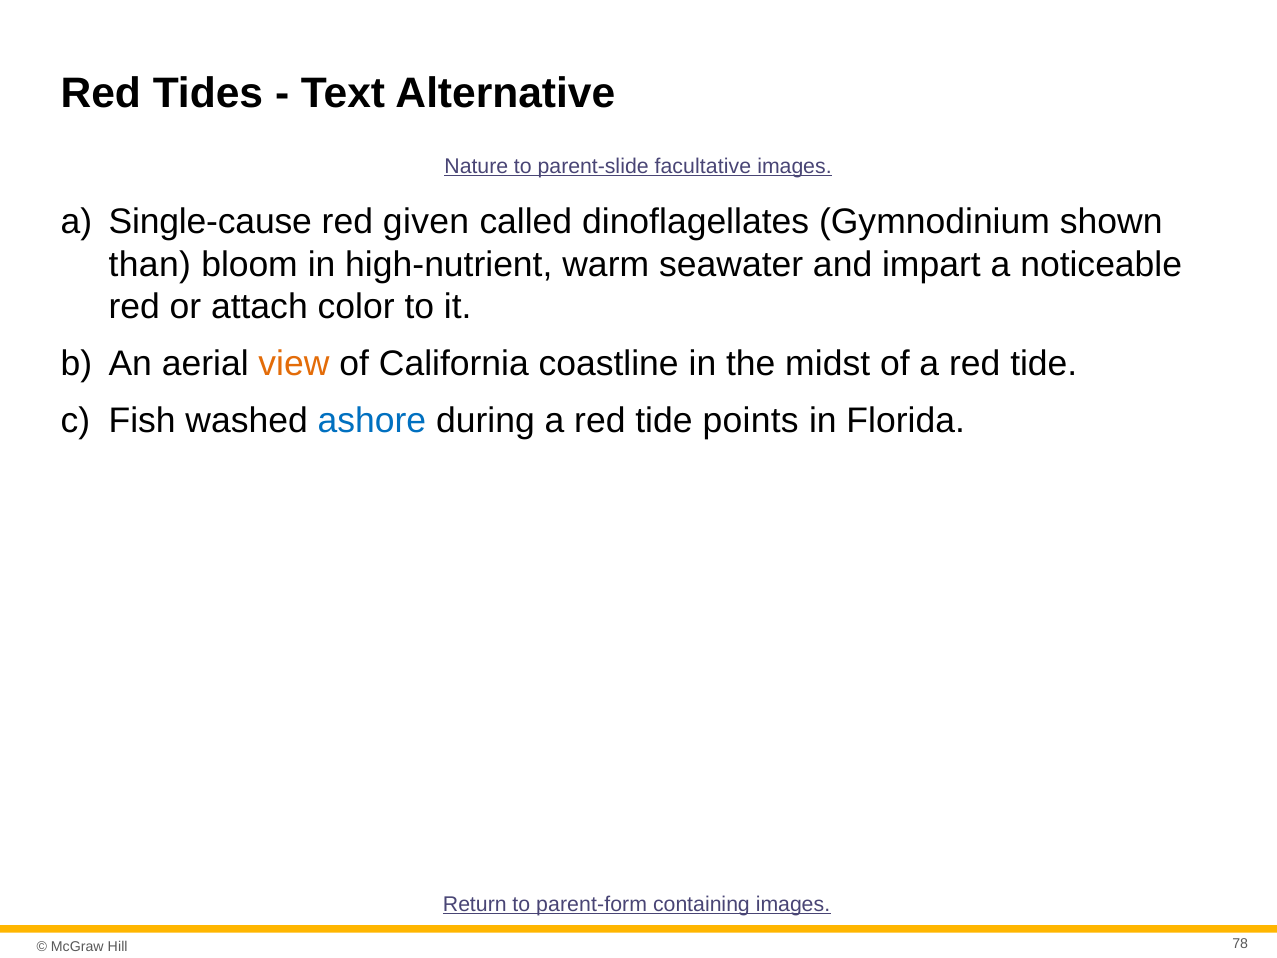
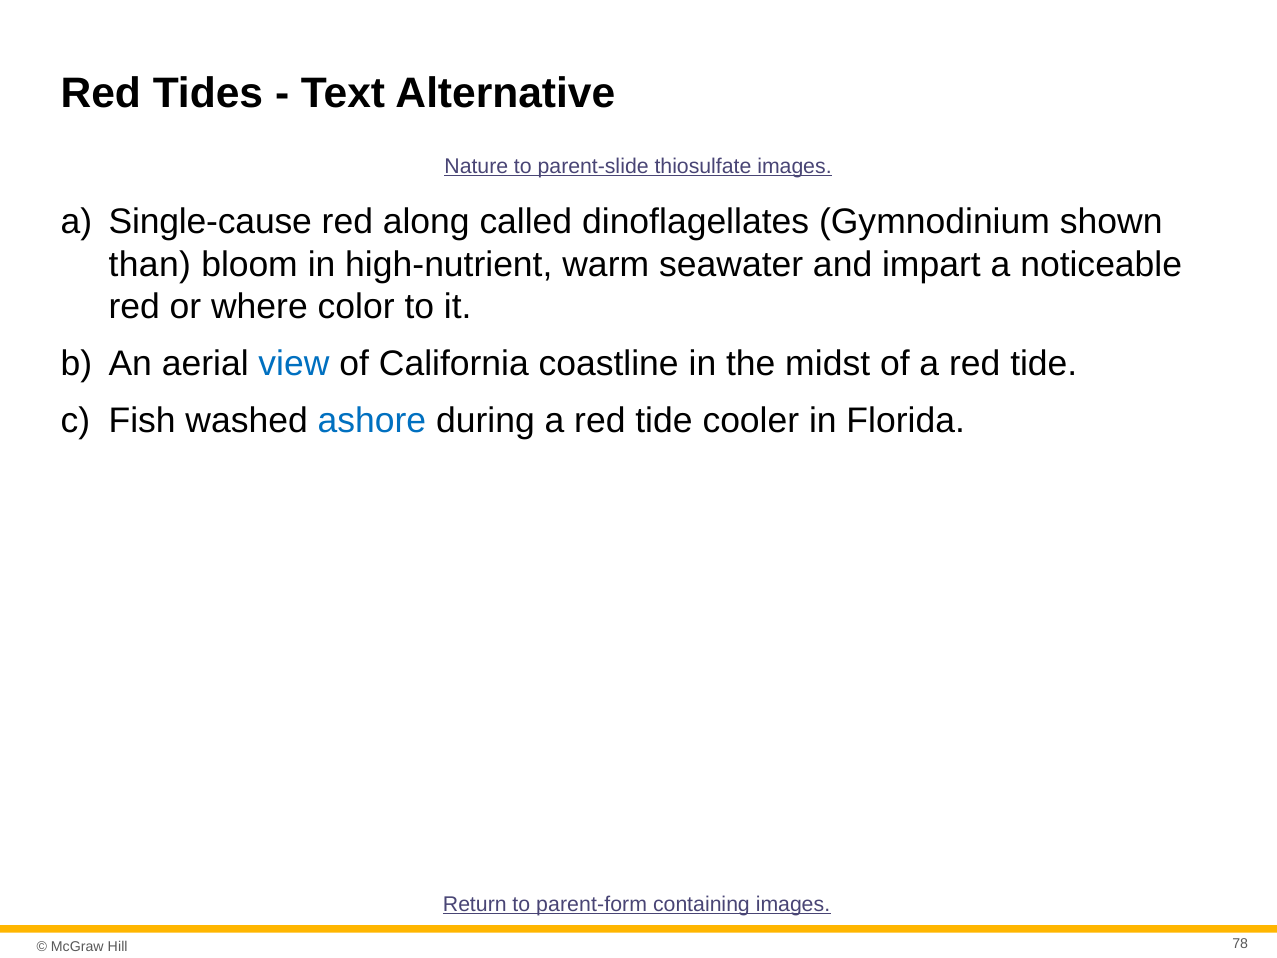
facultative: facultative -> thiosulfate
given: given -> along
attach: attach -> where
view colour: orange -> blue
points: points -> cooler
